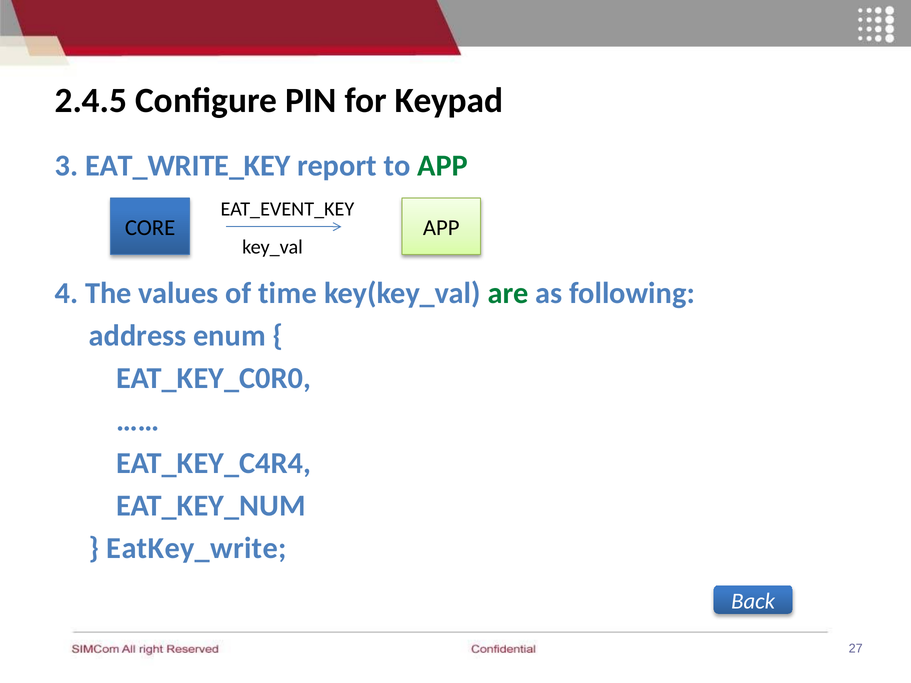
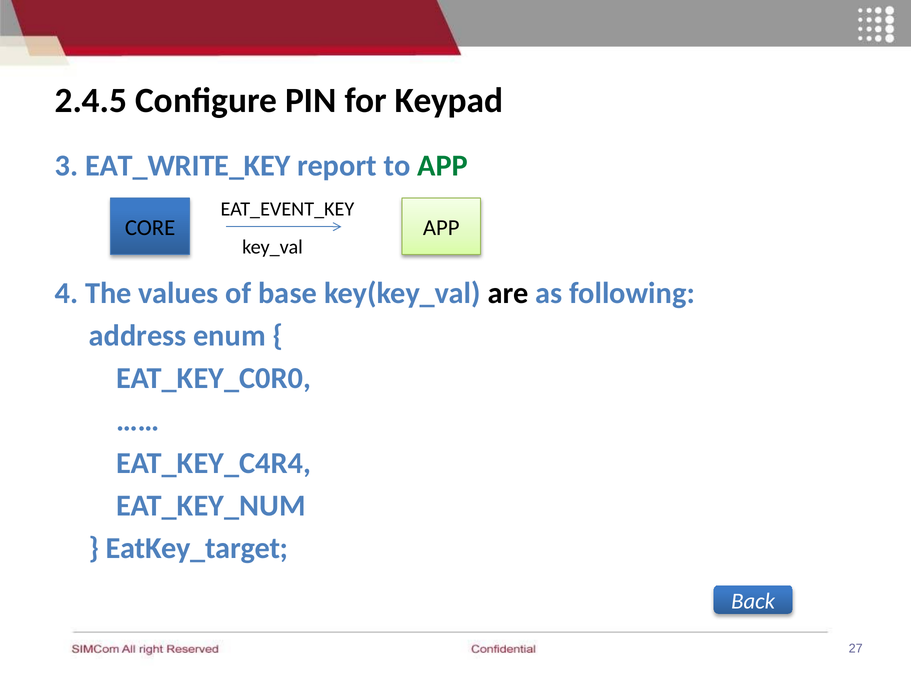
time: time -> base
are colour: green -> black
EatKey_write: EatKey_write -> EatKey_target
